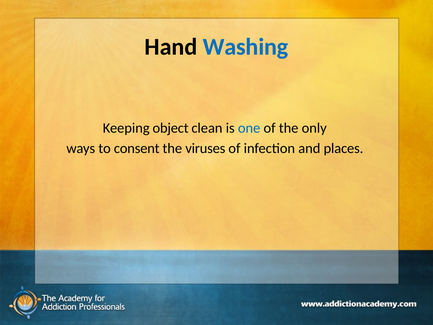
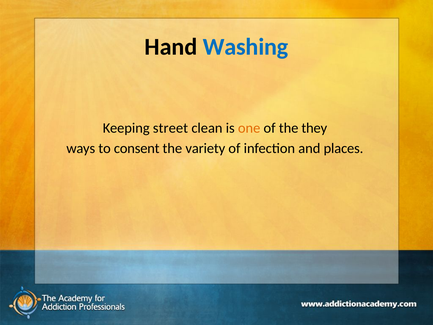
object: object -> street
one colour: blue -> orange
only: only -> they
viruses: viruses -> variety
